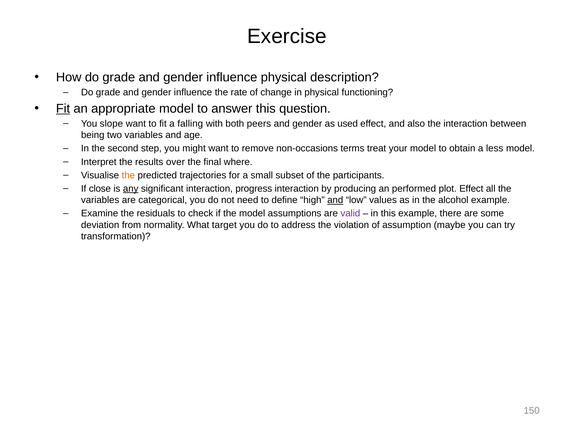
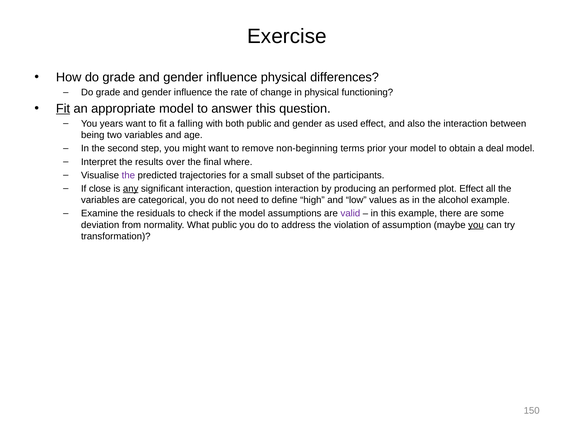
description: description -> differences
slope: slope -> years
both peers: peers -> public
non-occasions: non-occasions -> non-beginning
treat: treat -> prior
less: less -> deal
the at (128, 175) colour: orange -> purple
interaction progress: progress -> question
and at (335, 200) underline: present -> none
What target: target -> public
you at (476, 225) underline: none -> present
